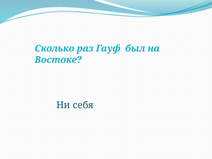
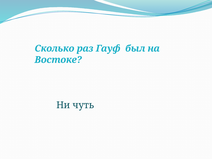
себя: себя -> чуть
